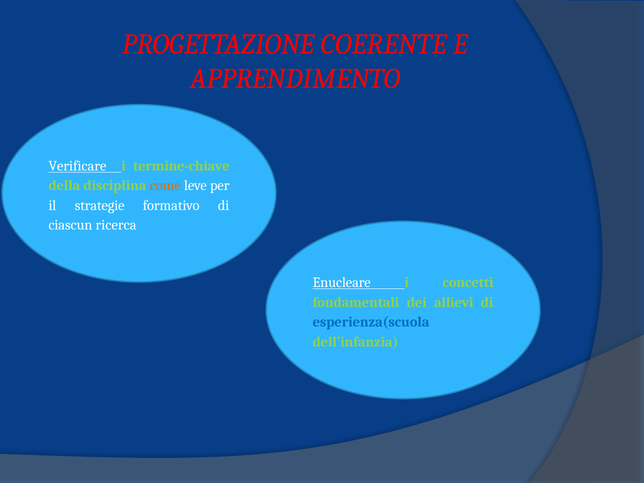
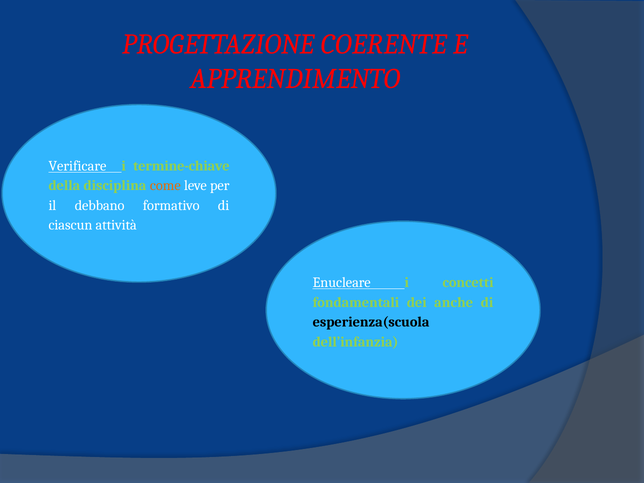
strategie: strategie -> debbano
ricerca: ricerca -> attività
allievi: allievi -> anche
esperienza(scuola colour: blue -> black
